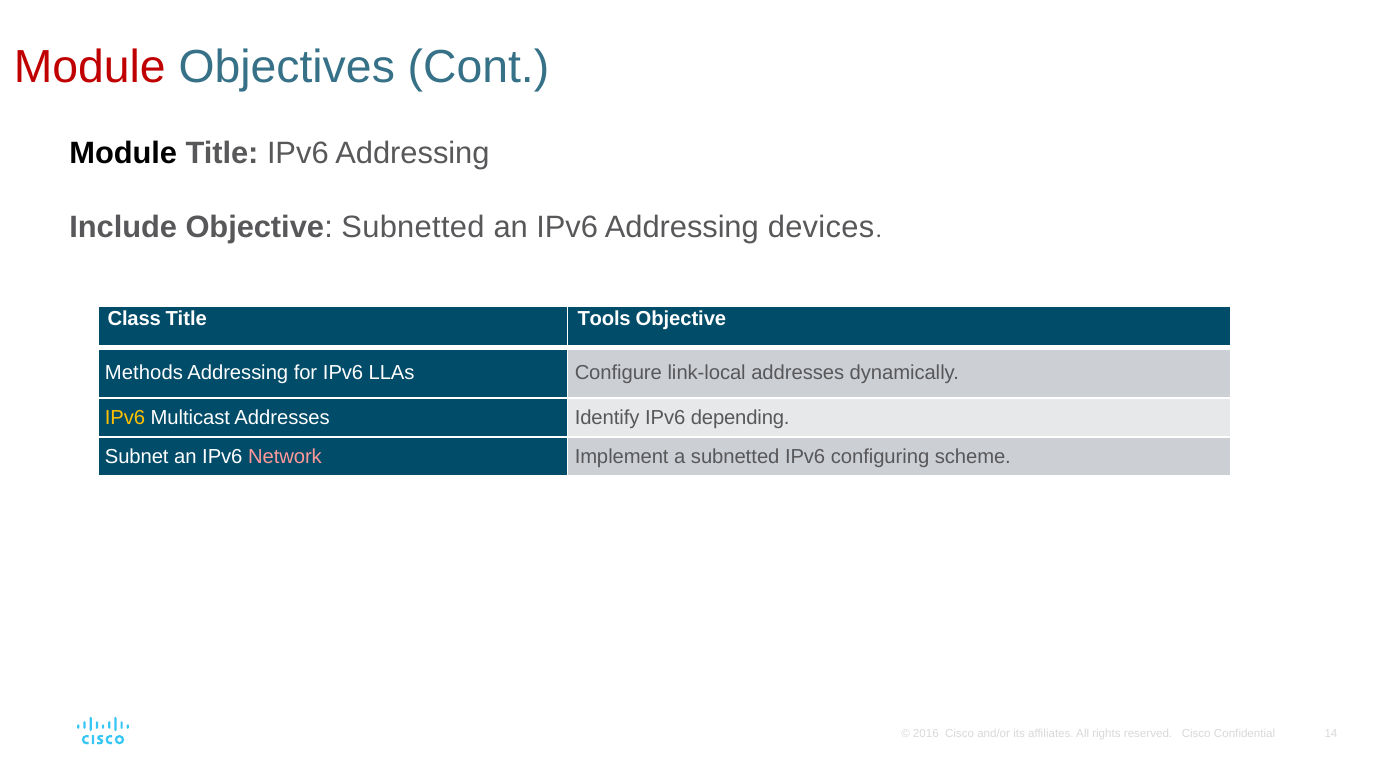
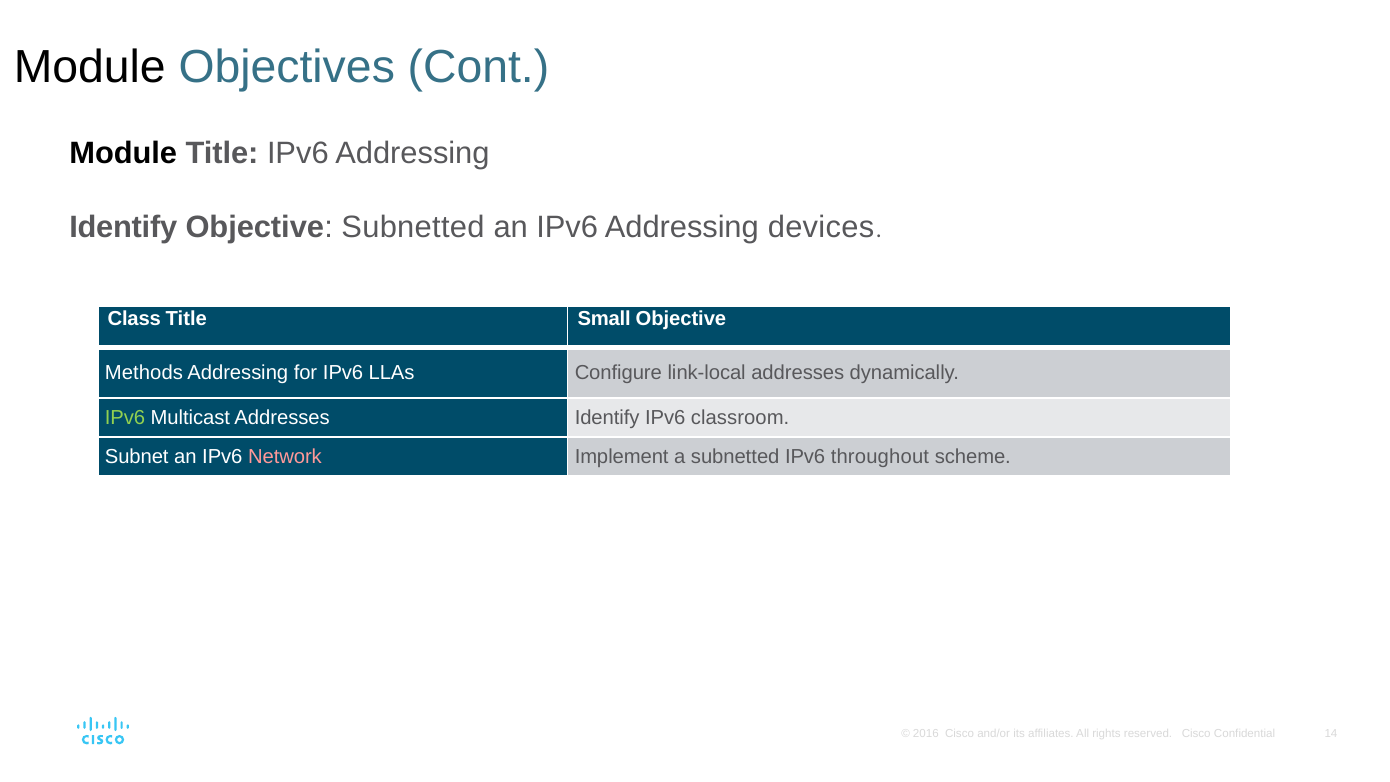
Module at (90, 67) colour: red -> black
Include at (123, 227): Include -> Identify
Tools: Tools -> Small
IPv6 at (125, 418) colour: yellow -> light green
depending: depending -> classroom
configuring: configuring -> throughout
